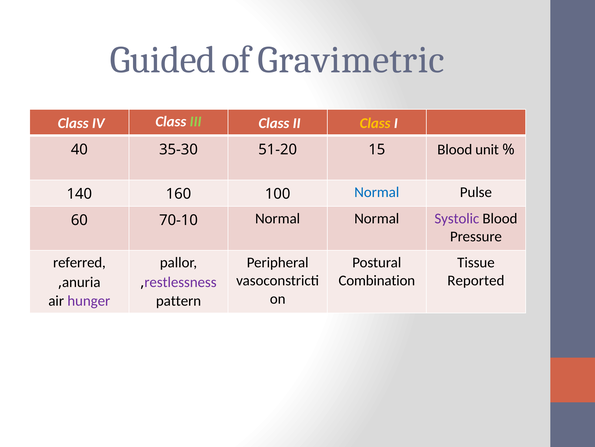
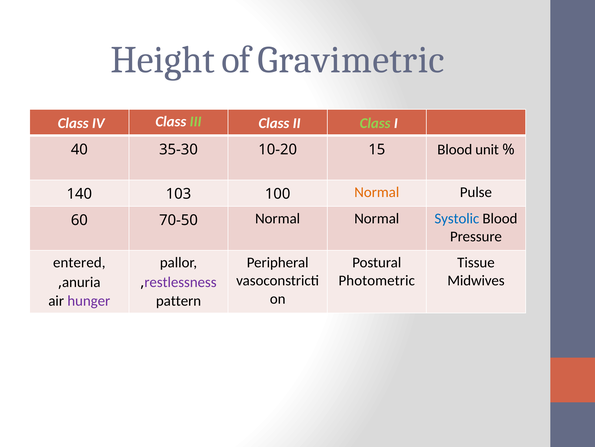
Guided: Guided -> Height
Class at (375, 123) colour: yellow -> light green
51-20: 51-20 -> 10-20
160: 160 -> 103
Normal at (377, 192) colour: blue -> orange
70-10: 70-10 -> 70-50
Systolic colour: purple -> blue
referred: referred -> entered
Combination: Combination -> Photometric
Reported: Reported -> Midwives
